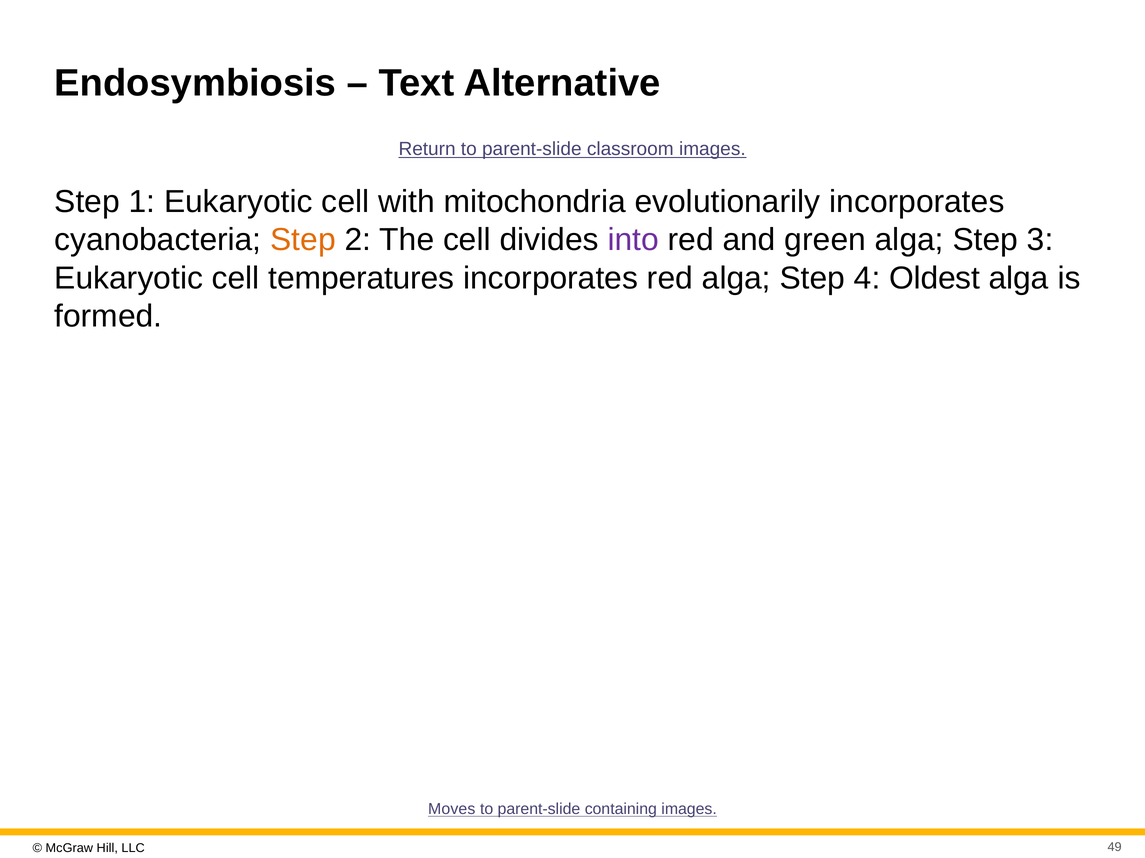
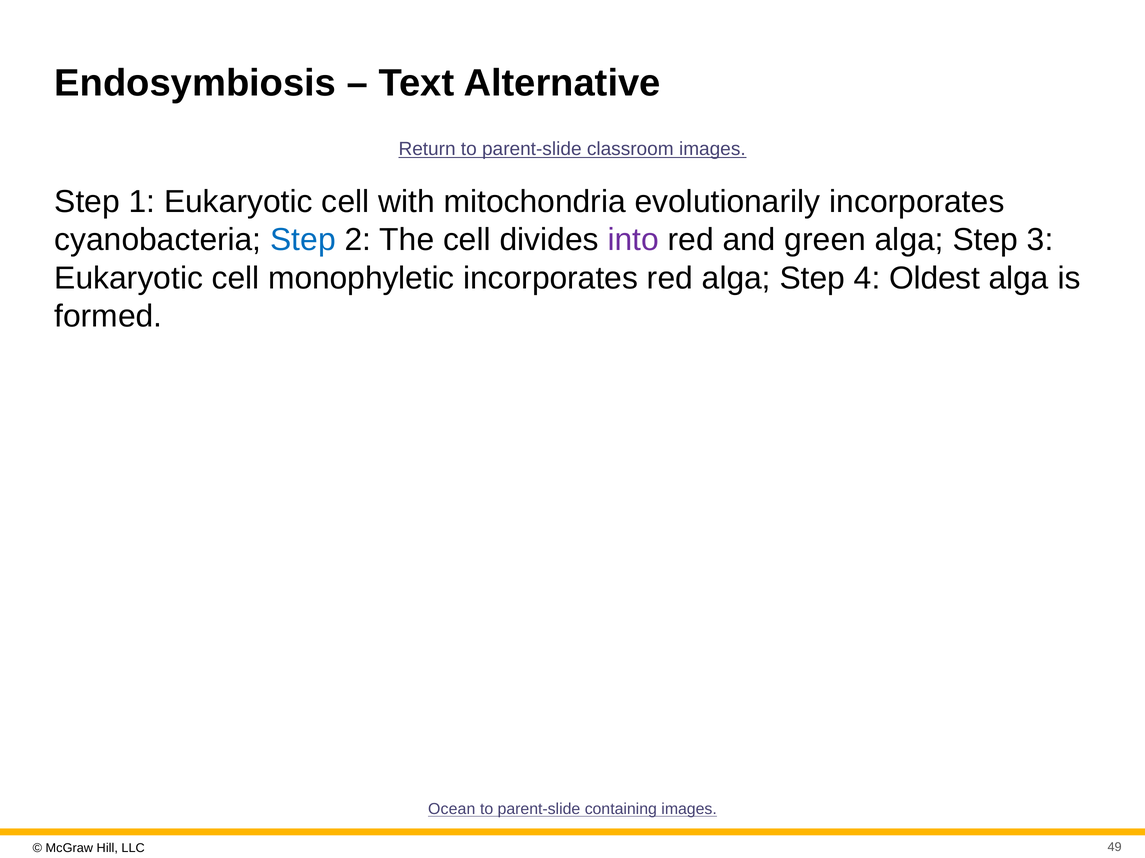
Step at (303, 240) colour: orange -> blue
temperatures: temperatures -> monophyletic
Moves: Moves -> Ocean
